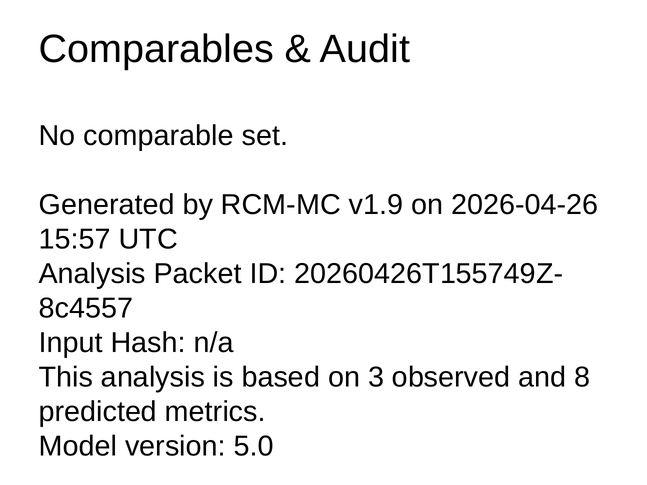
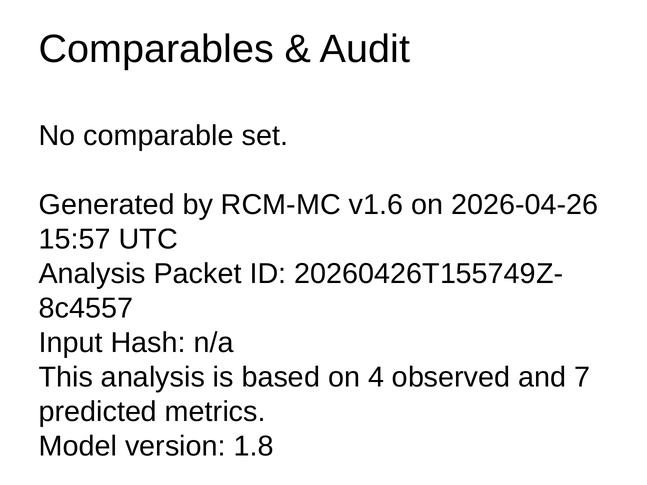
v1.9: v1.9 -> v1.6
3: 3 -> 4
8: 8 -> 7
5.0: 5.0 -> 1.8
